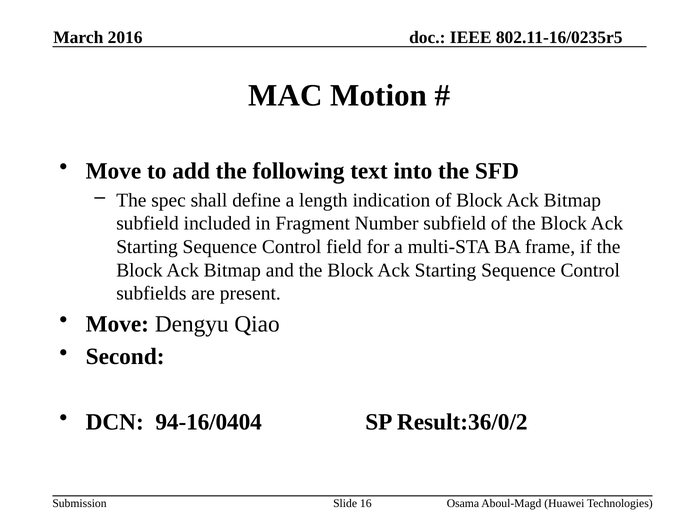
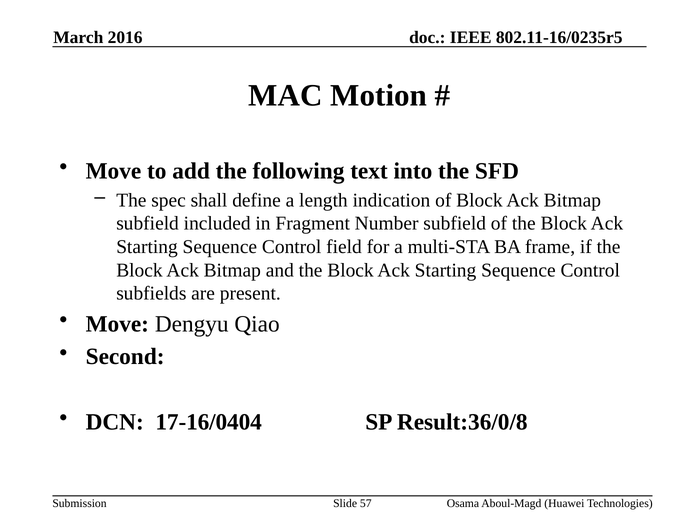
94-16/0404: 94-16/0404 -> 17-16/0404
Result:36/0/2: Result:36/0/2 -> Result:36/0/8
16: 16 -> 57
